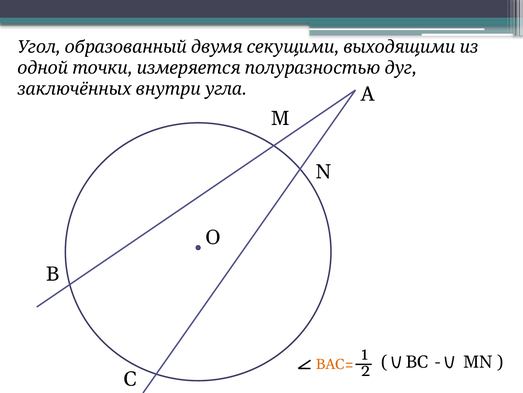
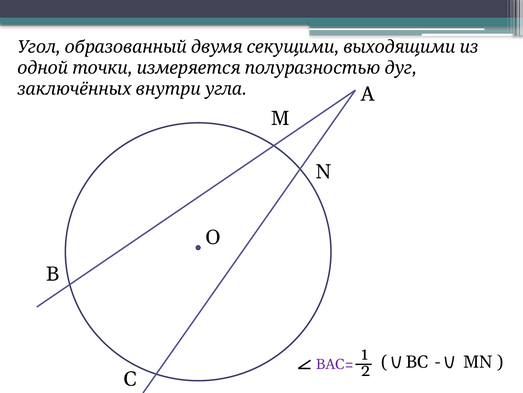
BAC= colour: orange -> purple
